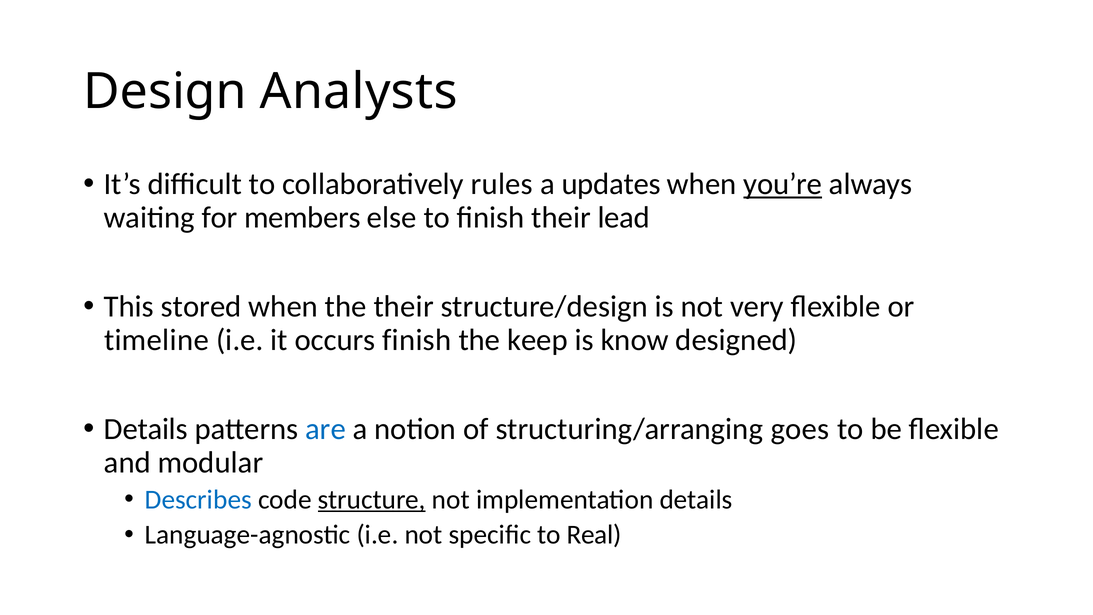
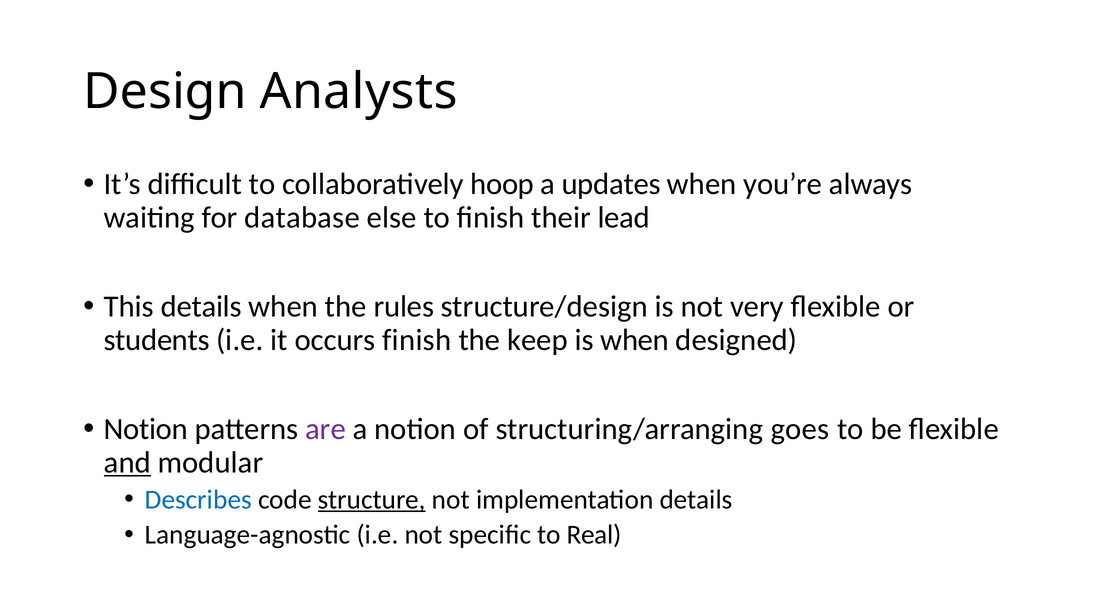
rules: rules -> hoop
you’re underline: present -> none
members: members -> database
This stored: stored -> details
the their: their -> rules
timeline: timeline -> students
is know: know -> when
Details at (146, 429): Details -> Notion
are colour: blue -> purple
and underline: none -> present
